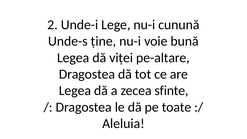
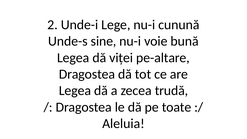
ține: ține -> sine
sfinte: sfinte -> trudă
